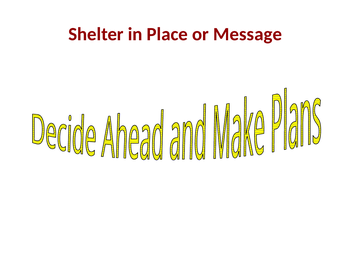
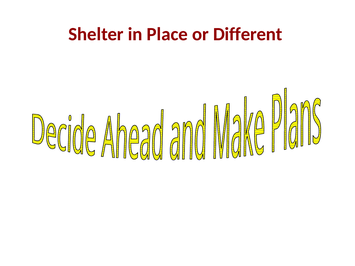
Message: Message -> Different
